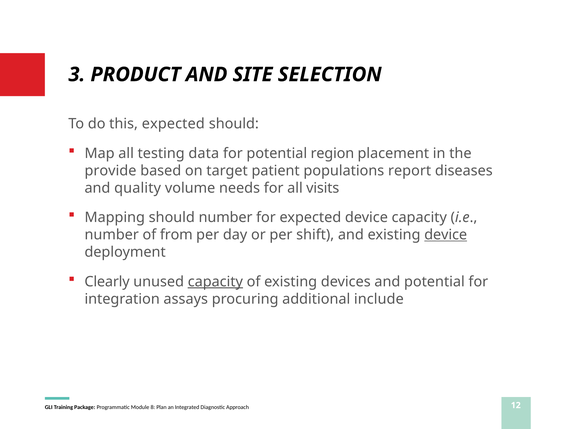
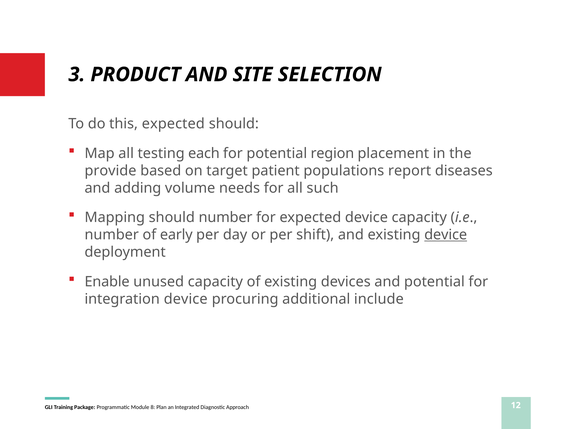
data: data -> each
quality: quality -> adding
visits: visits -> such
from: from -> early
Clearly: Clearly -> Enable
capacity at (215, 282) underline: present -> none
integration assays: assays -> device
